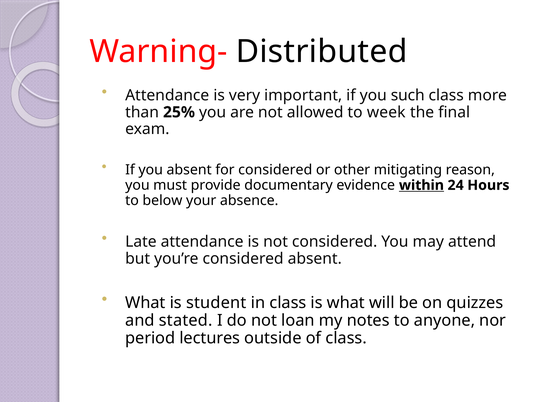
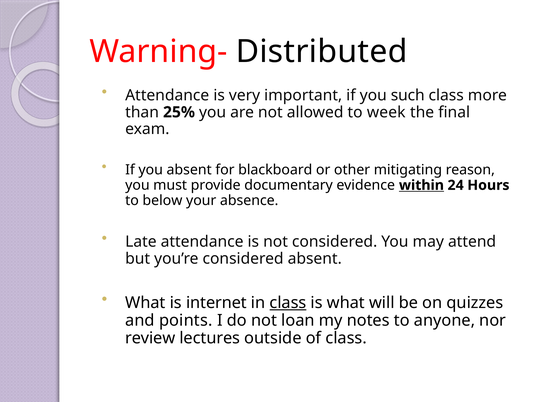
for considered: considered -> blackboard
student: student -> internet
class at (288, 303) underline: none -> present
stated: stated -> points
period: period -> review
